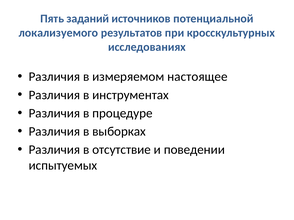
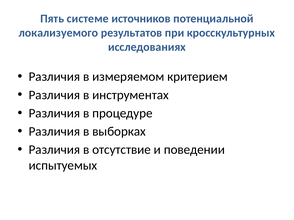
заданий: заданий -> системе
настоящее: настоящее -> критерием
